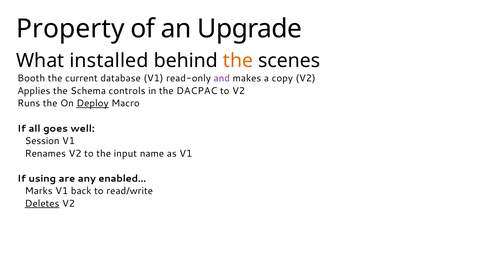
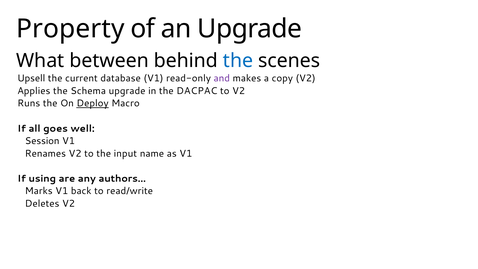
installed: installed -> between
the at (238, 61) colour: orange -> blue
Booth: Booth -> Upsell
Schema controls: controls -> upgrade
enabled…: enabled… -> authors…
Deletes underline: present -> none
